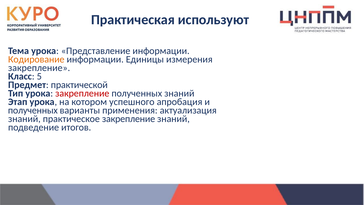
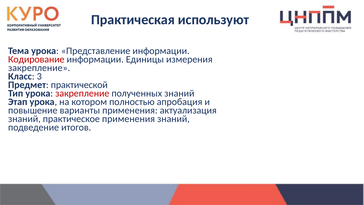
Кодирование colour: orange -> red
5: 5 -> 3
успешного: успешного -> полностью
полученных at (33, 110): полученных -> повышение
практическое закрепление: закрепление -> применения
